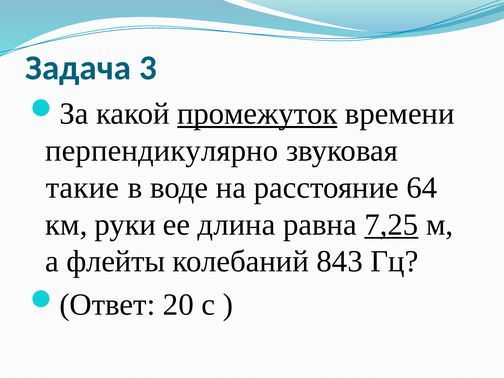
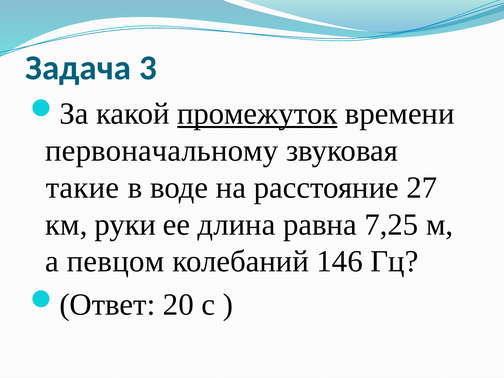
перпендикулярно: перпендикулярно -> первоначальному
64: 64 -> 27
7,25 underline: present -> none
флейты: флейты -> певцом
843: 843 -> 146
